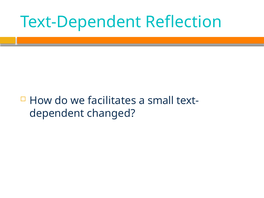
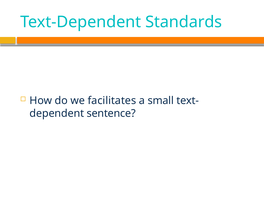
Reflection: Reflection -> Standards
changed: changed -> sentence
